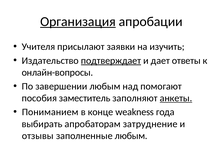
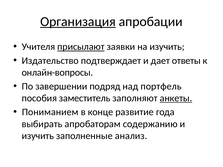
присылают underline: none -> present
подтверждает underline: present -> none
завершении любым: любым -> подряд
помогают: помогают -> портфель
weakness: weakness -> развитие
затруднение: затруднение -> содержанию
отзывы at (38, 136): отзывы -> изучить
заполненные любым: любым -> анализ
